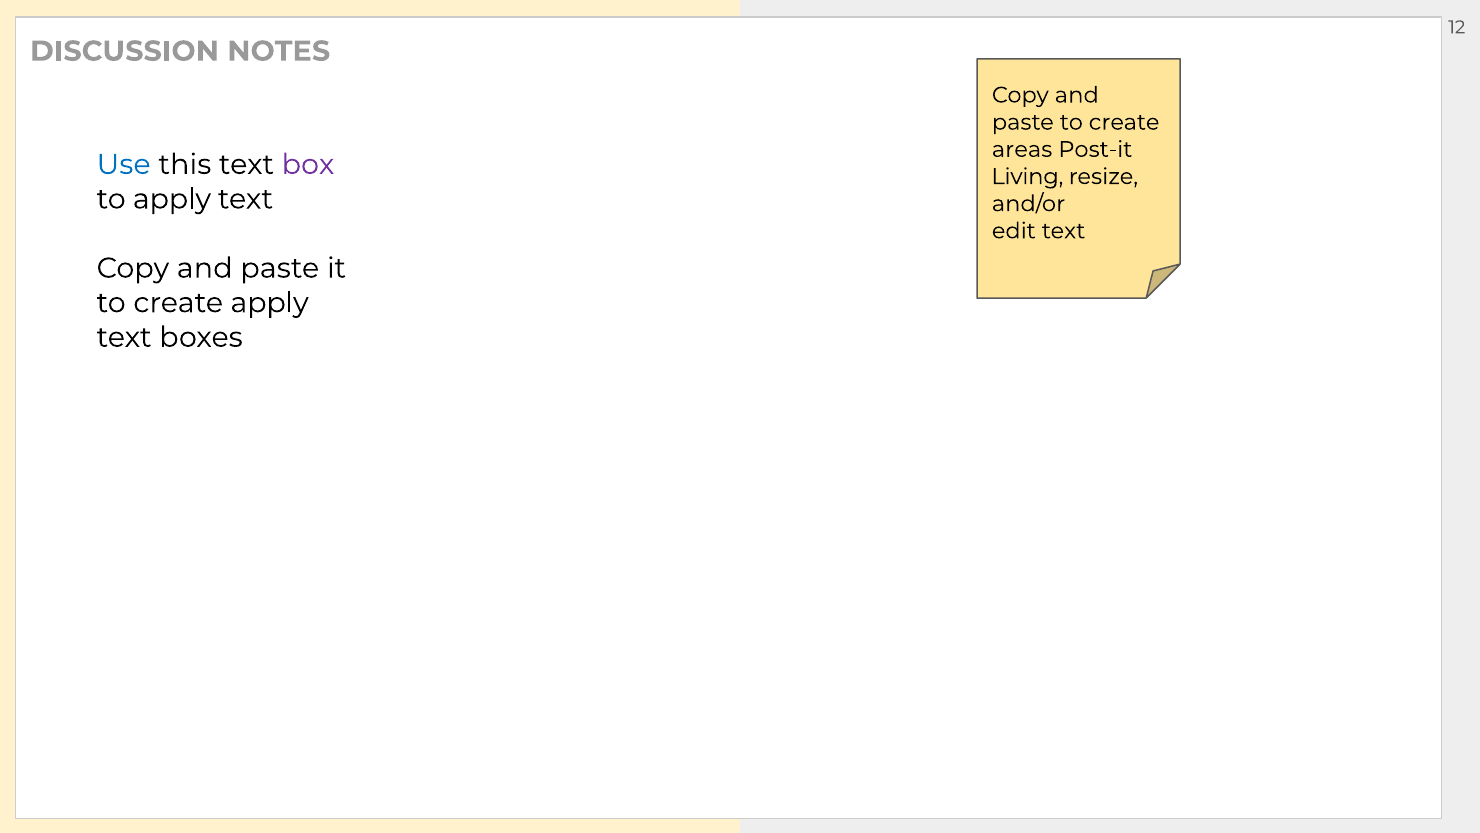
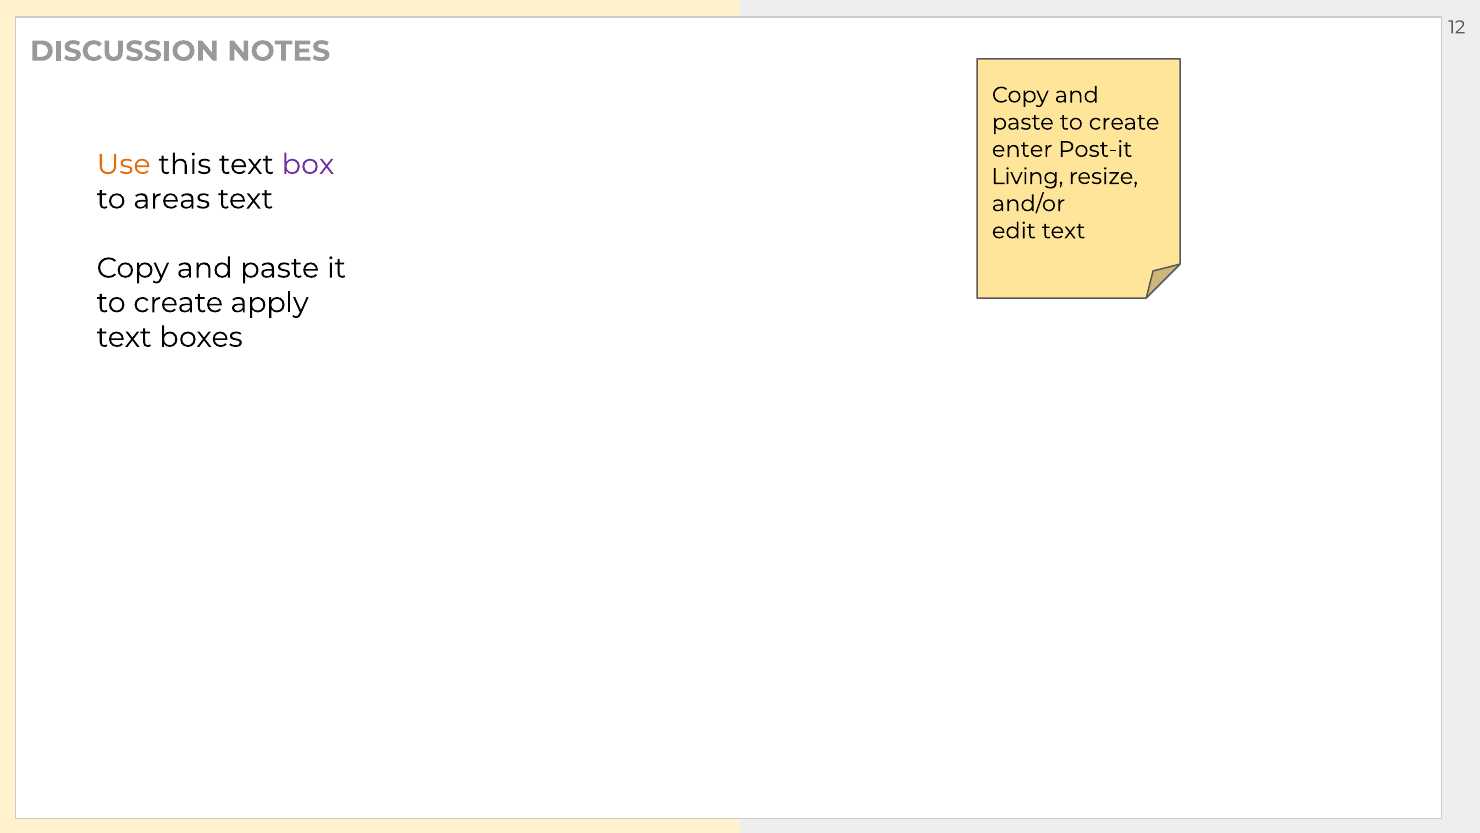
areas: areas -> enter
Use colour: blue -> orange
to apply: apply -> areas
